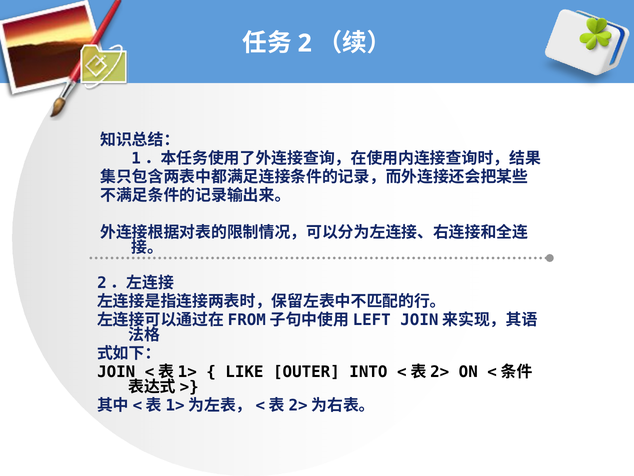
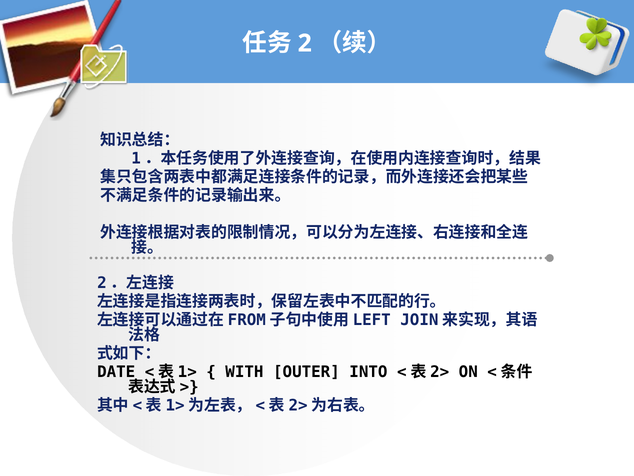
JOIN: JOIN -> DATE
LIKE: LIKE -> WITH
